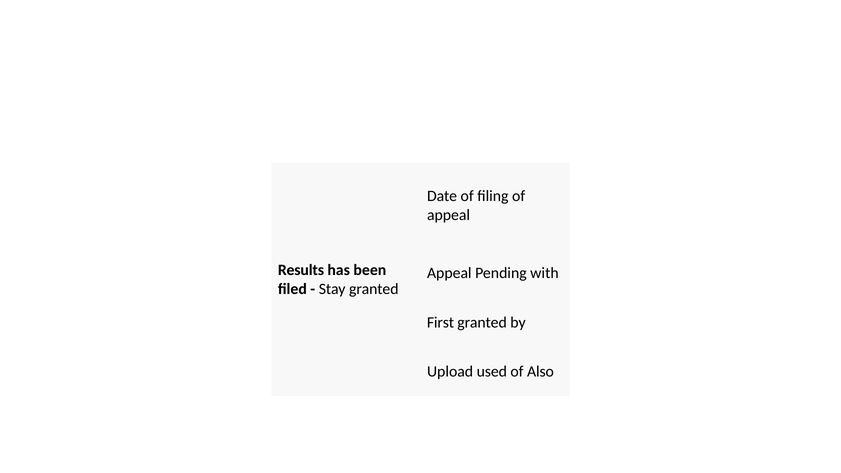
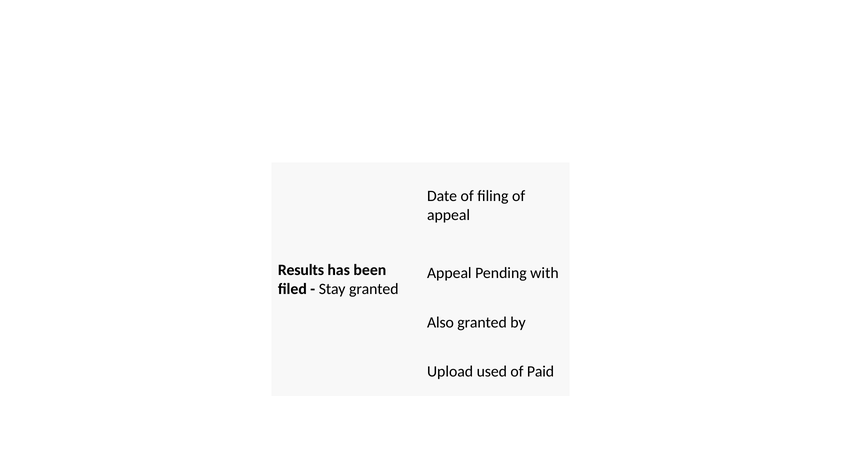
First: First -> Also
Also: Also -> Paid
